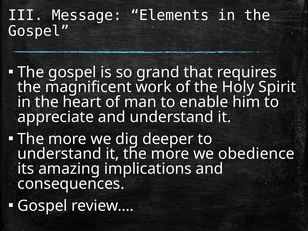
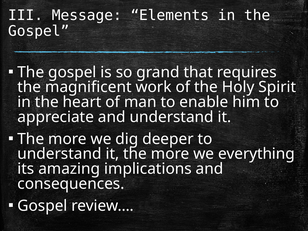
obedience: obedience -> everything
